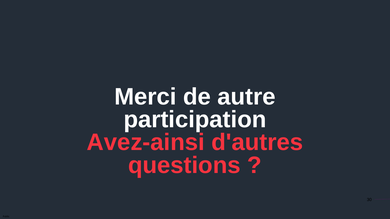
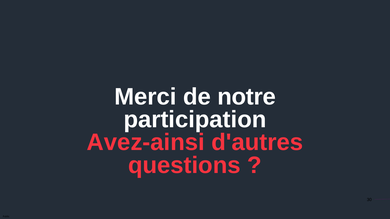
autre: autre -> notre
